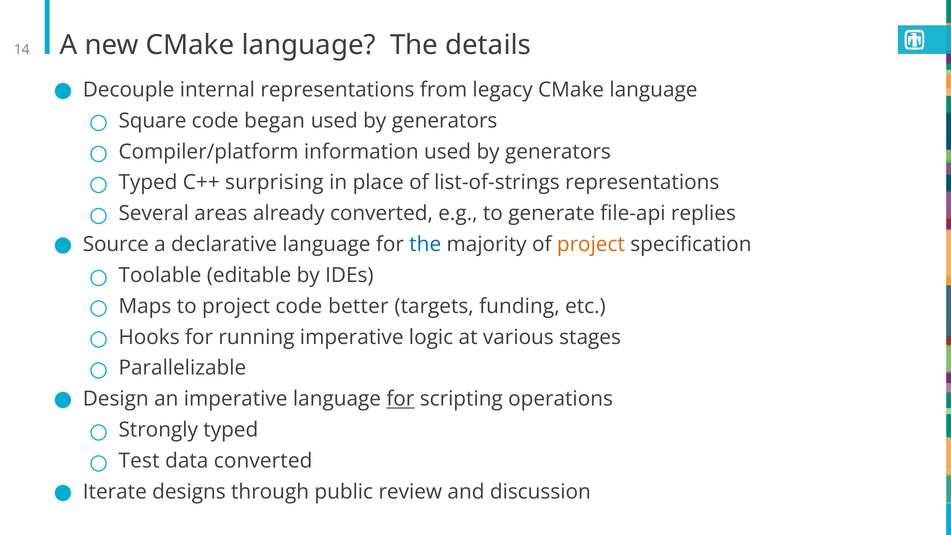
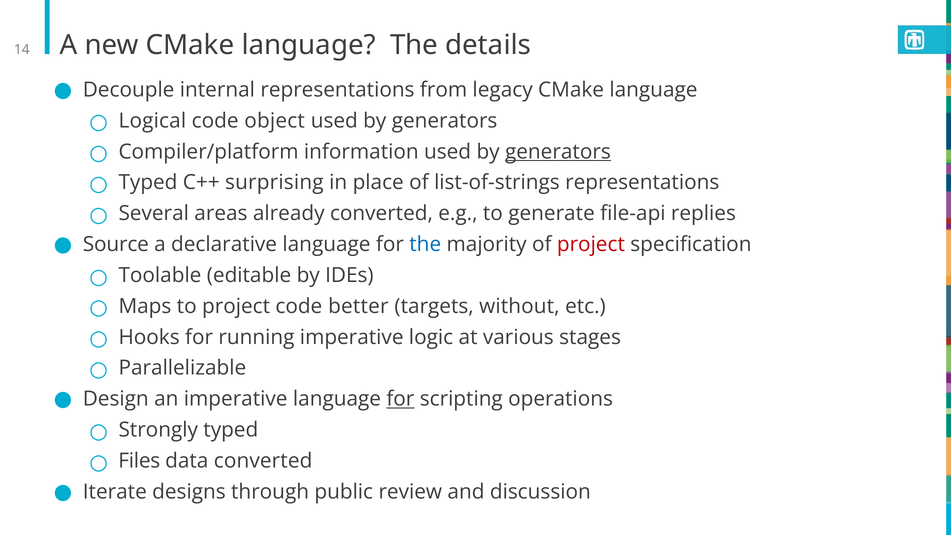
Square: Square -> Logical
began: began -> object
generators at (558, 152) underline: none -> present
project at (591, 244) colour: orange -> red
funding: funding -> without
Test: Test -> Files
